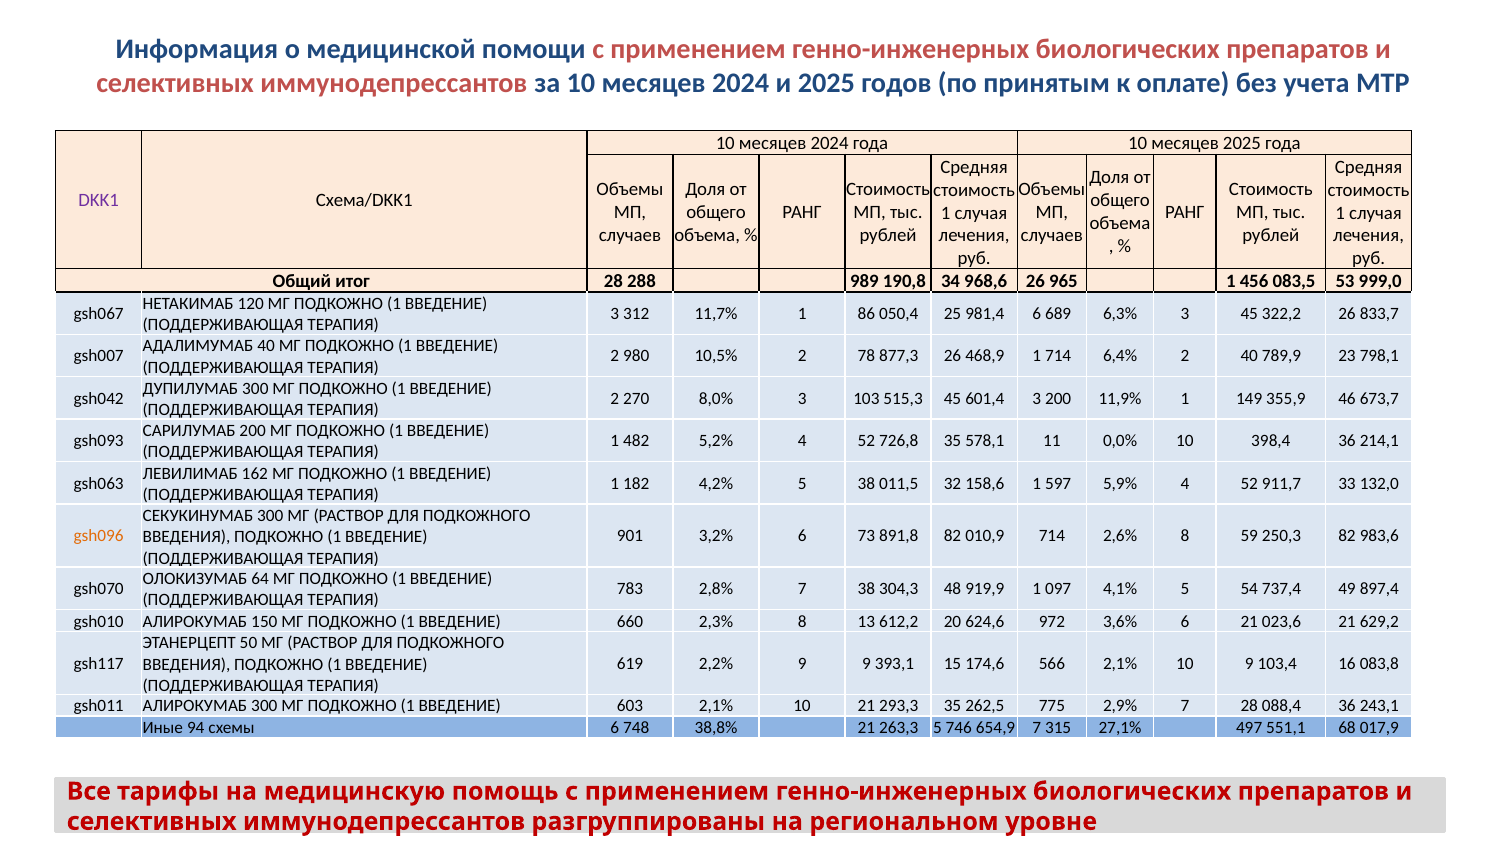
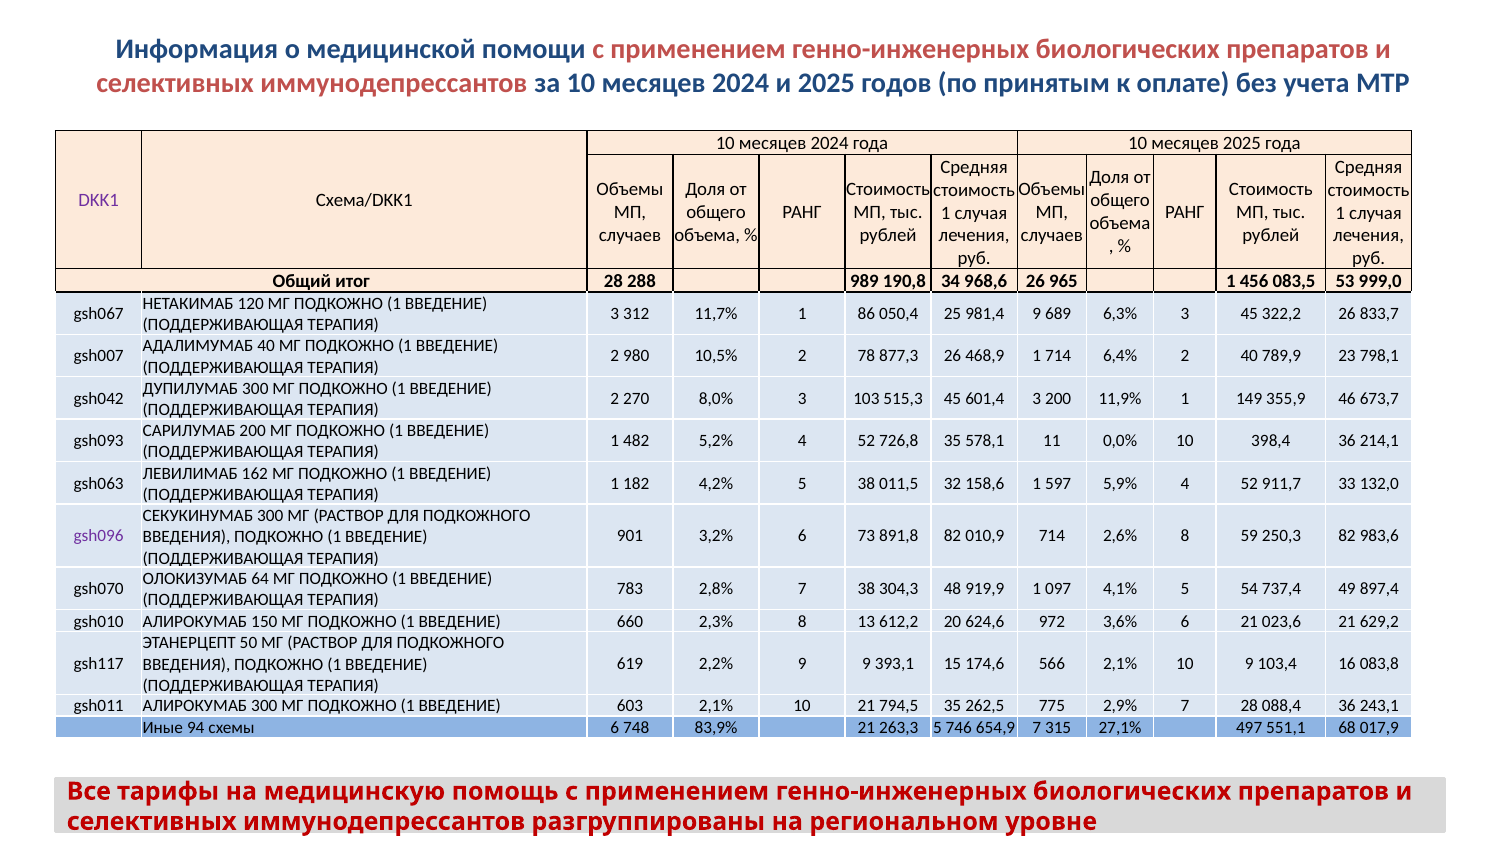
981,4 6: 6 -> 9
gsh096 colour: orange -> purple
293,3: 293,3 -> 794,5
38,8%: 38,8% -> 83,9%
